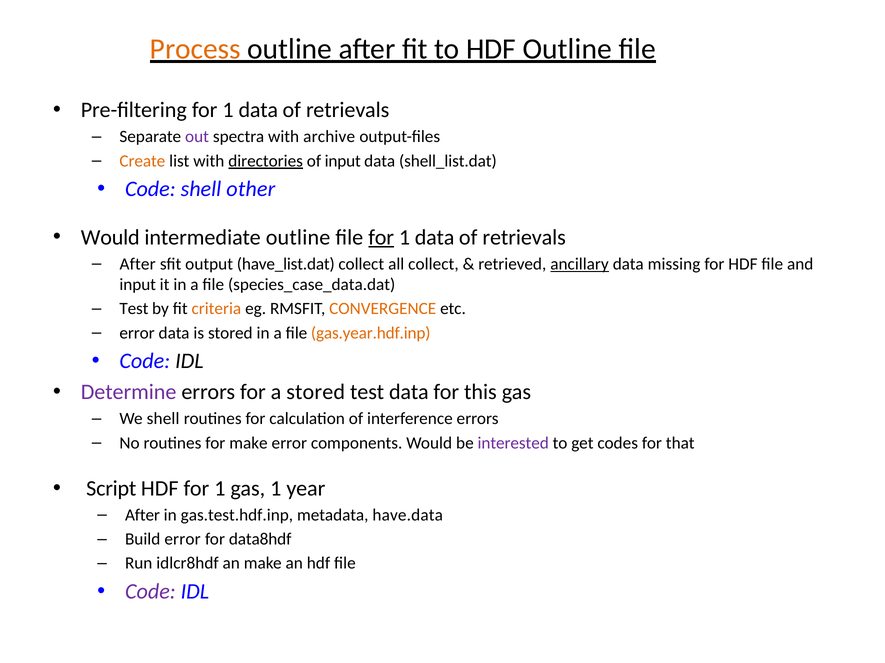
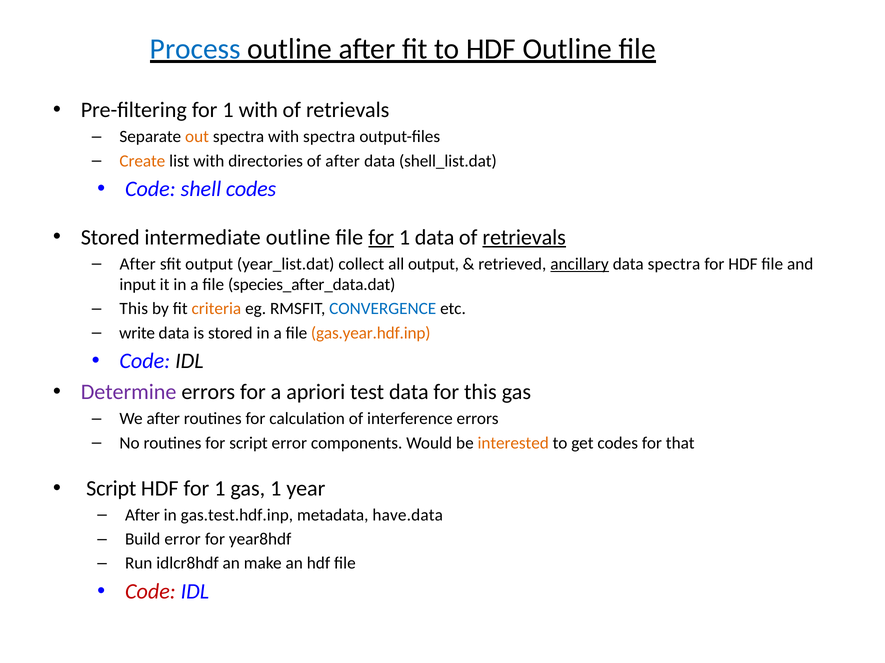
Process colour: orange -> blue
Pre-filtering for 1 data: data -> with
out colour: purple -> orange
with archive: archive -> spectra
directories underline: present -> none
of input: input -> after
shell other: other -> codes
Would at (110, 238): Would -> Stored
retrievals at (524, 238) underline: none -> present
have_list.dat: have_list.dat -> year_list.dat
all collect: collect -> output
data missing: missing -> spectra
species_case_data.dat: species_case_data.dat -> species_after_data.dat
Test at (134, 309): Test -> This
CONVERGENCE colour: orange -> blue
error at (137, 333): error -> write
a stored: stored -> apriori
We shell: shell -> after
for make: make -> script
interested colour: purple -> orange
data8hdf: data8hdf -> year8hdf
Code at (150, 592) colour: purple -> red
